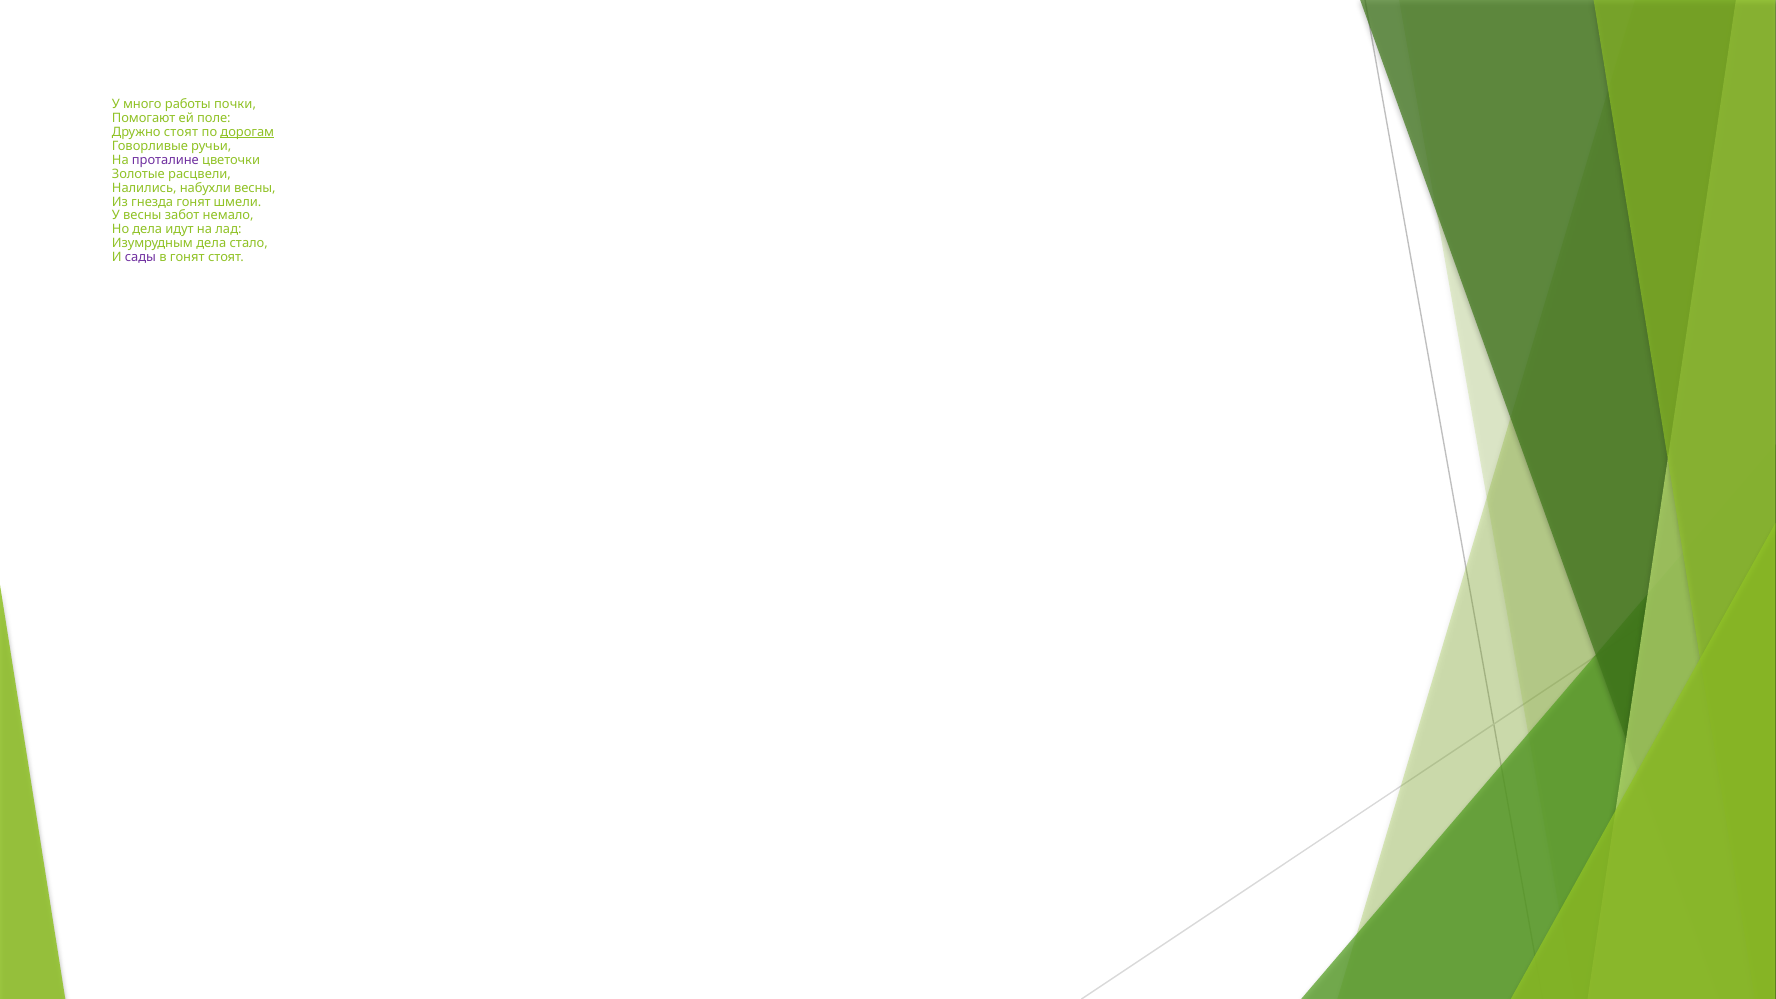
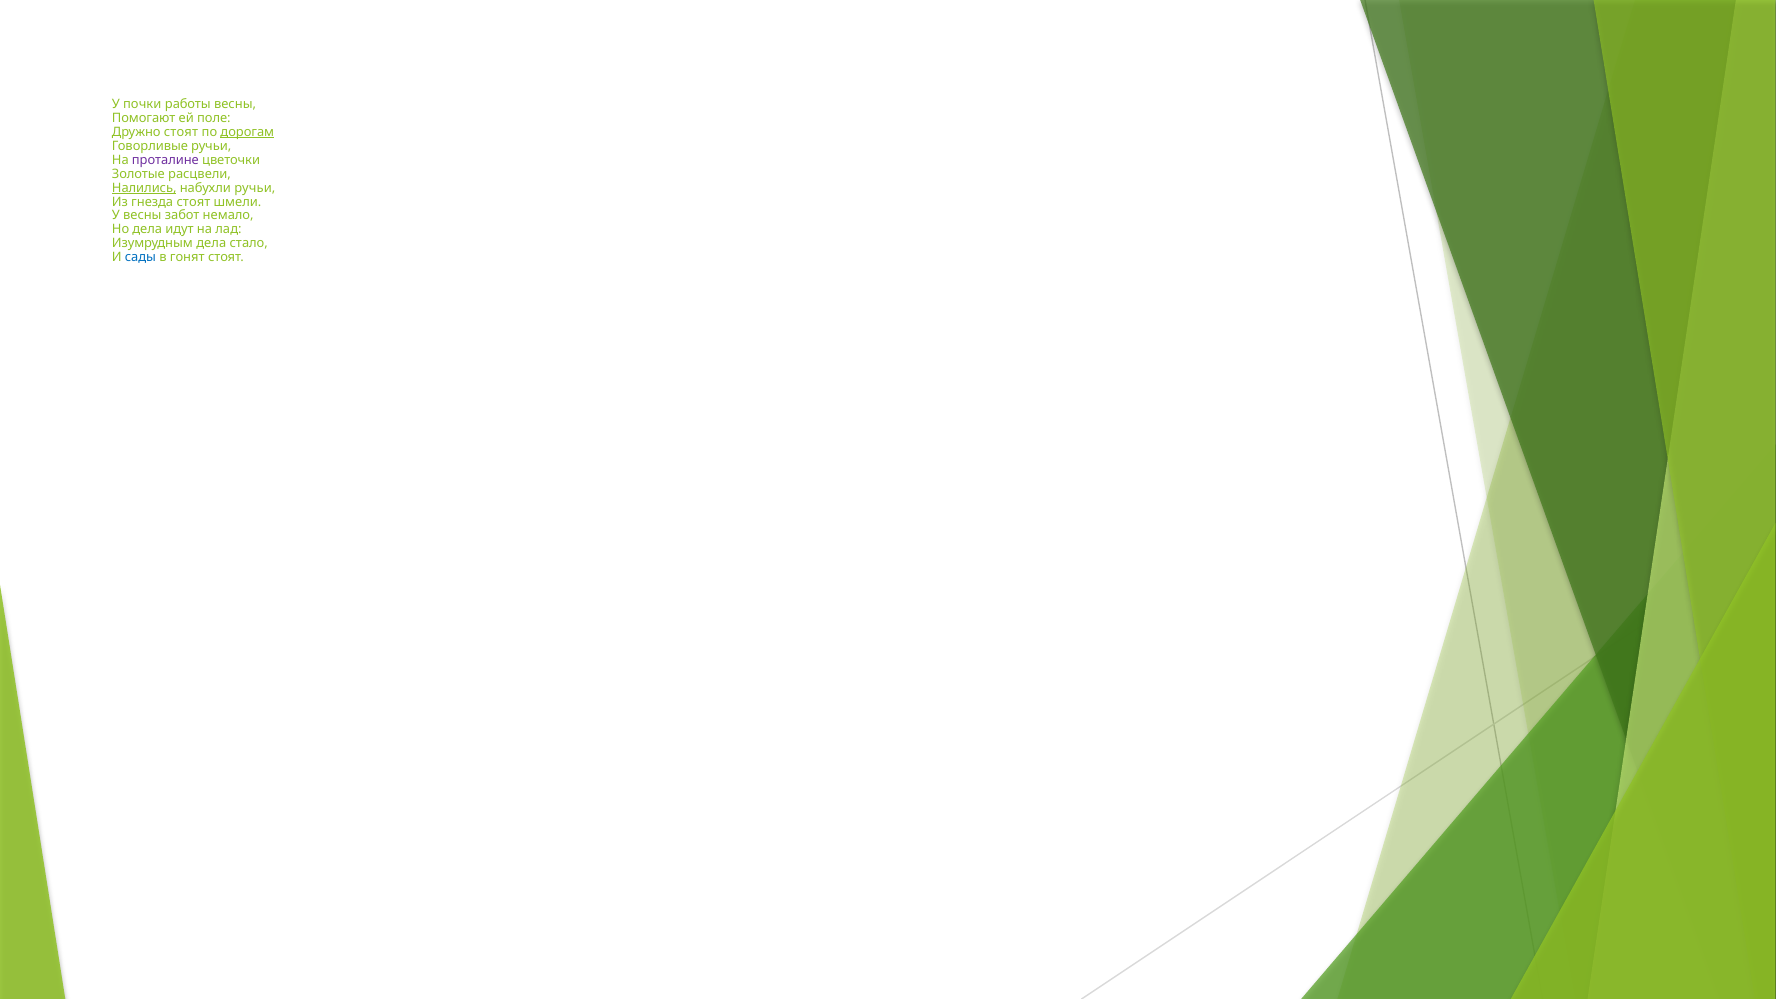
много: много -> почки
работы почки: почки -> весны
Налились underline: none -> present
набухли весны: весны -> ручьи
гнезда гонят: гонят -> стоят
сады colour: purple -> blue
